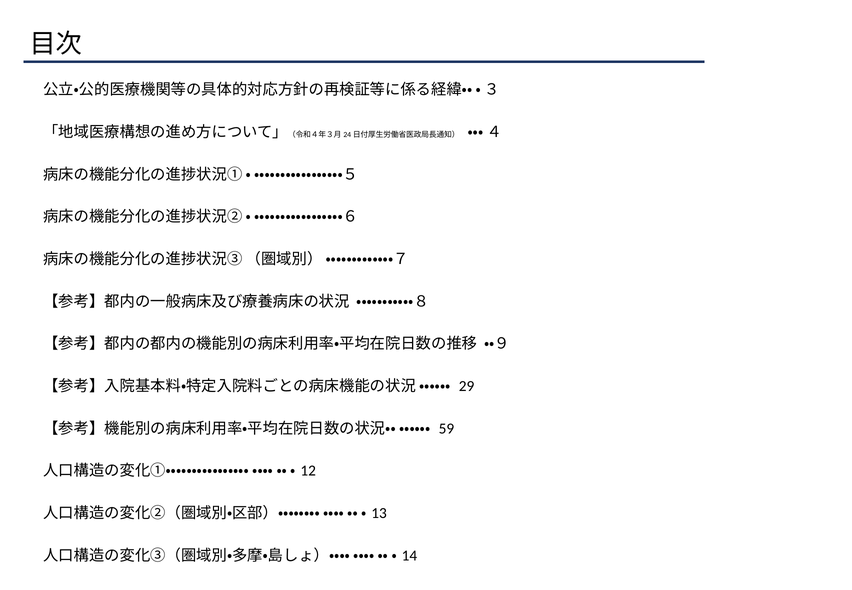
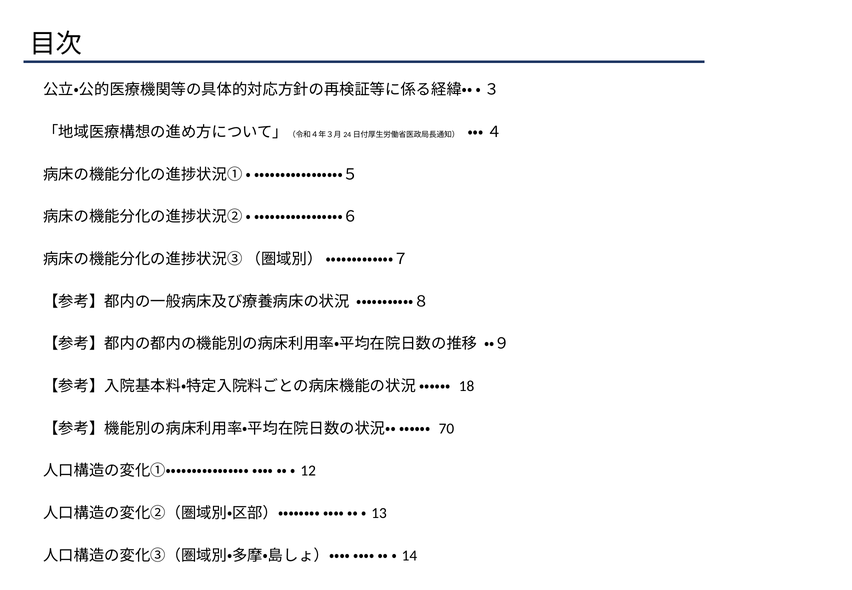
29: 29 -> 18
59: 59 -> 70
